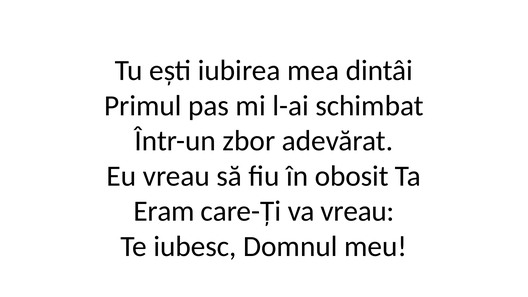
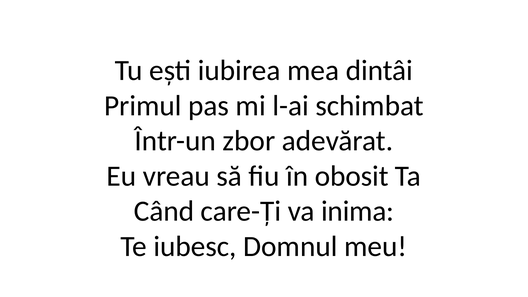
Eram: Eram -> Când
va vreau: vreau -> inima
